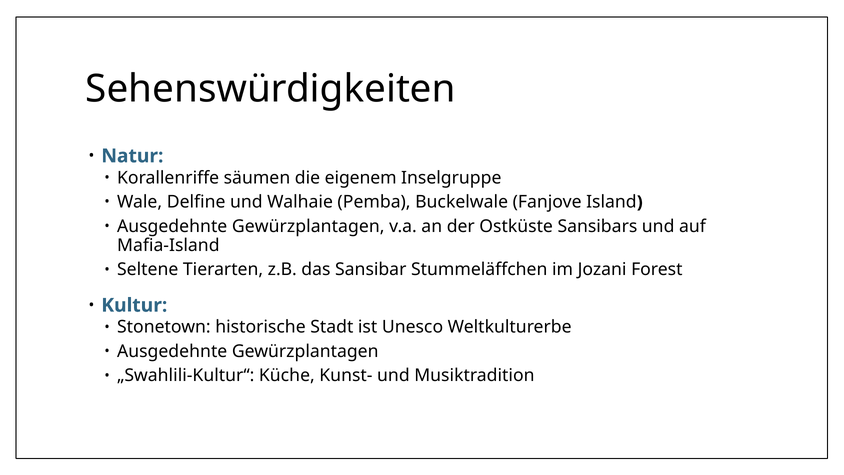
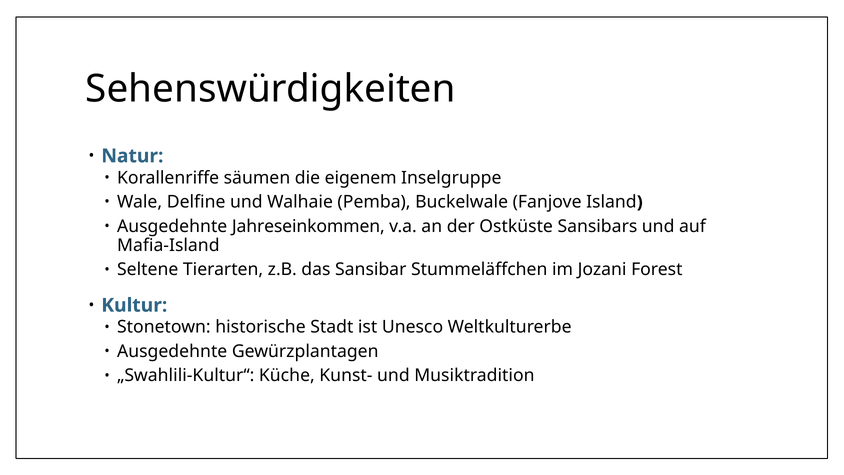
Gewürzplantagen at (308, 226): Gewürzplantagen -> Jahreseinkommen
